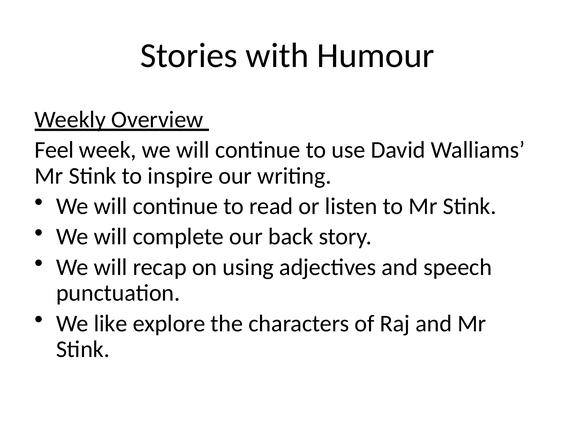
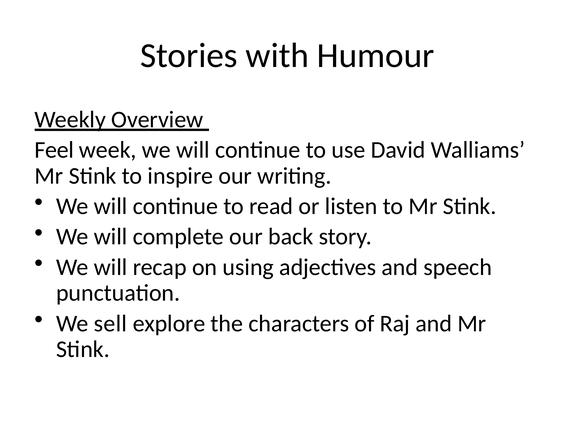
like: like -> sell
